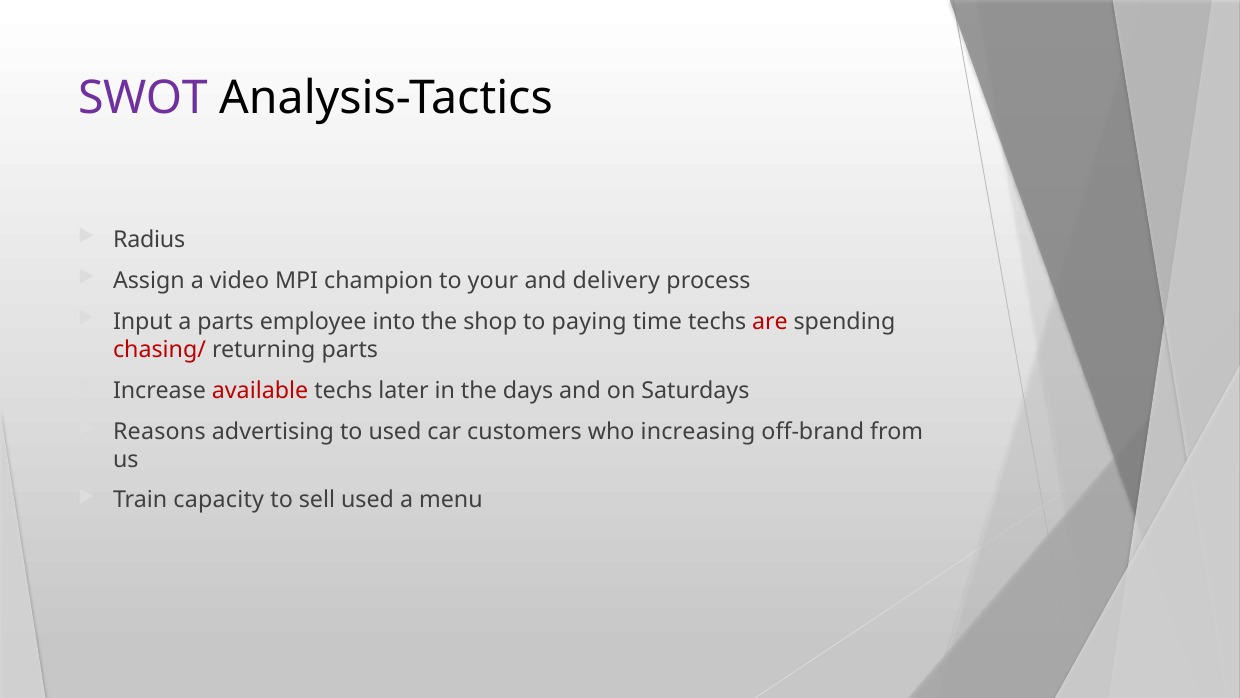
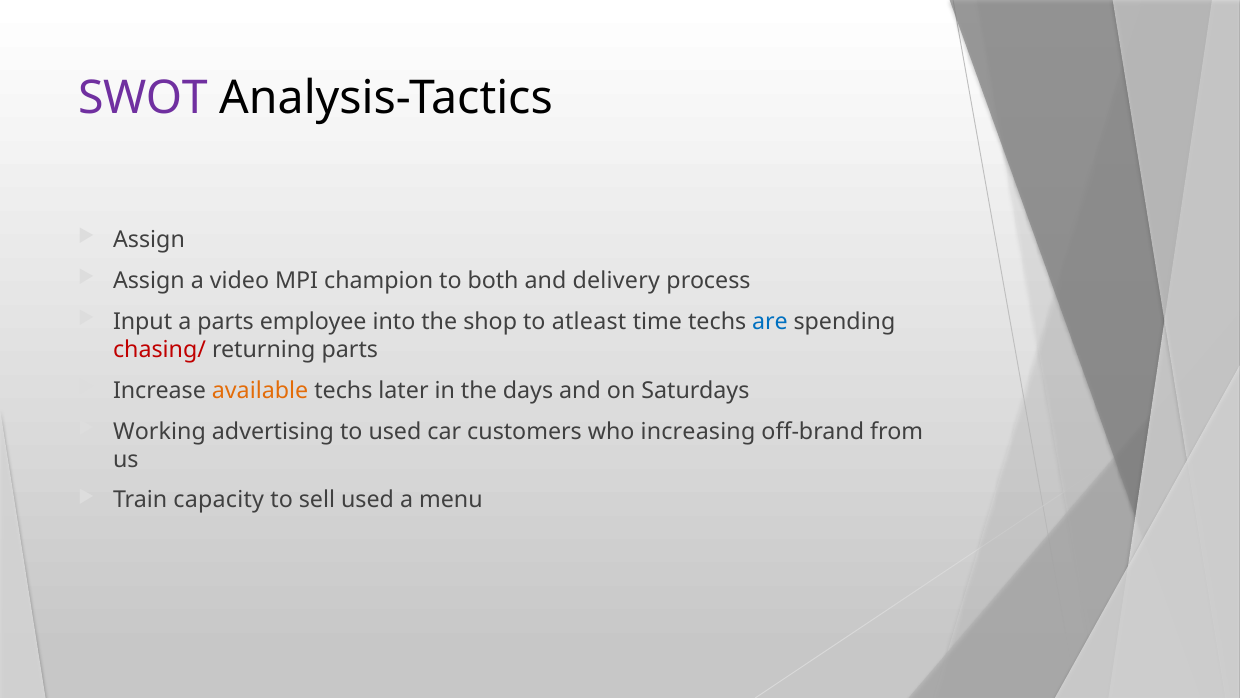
Radius at (149, 240): Radius -> Assign
your: your -> both
paying: paying -> atleast
are colour: red -> blue
available colour: red -> orange
Reasons: Reasons -> Working
